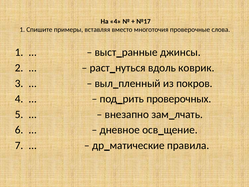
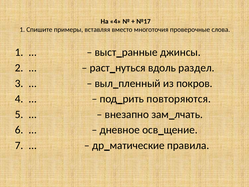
коврик: коврик -> раздел
проверочных: проверочных -> повторяются
